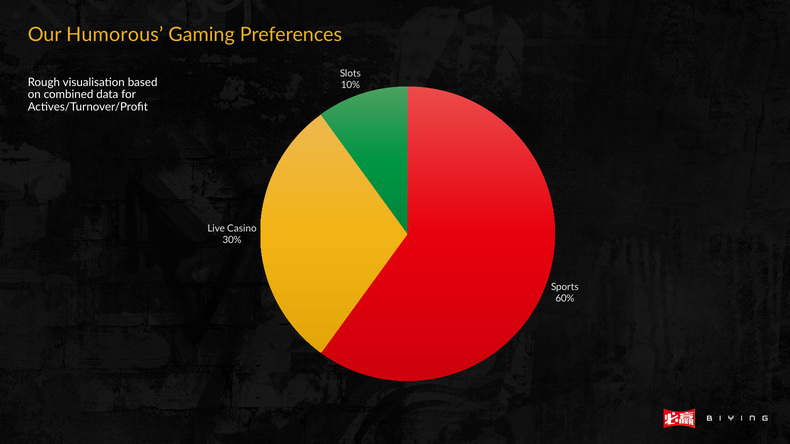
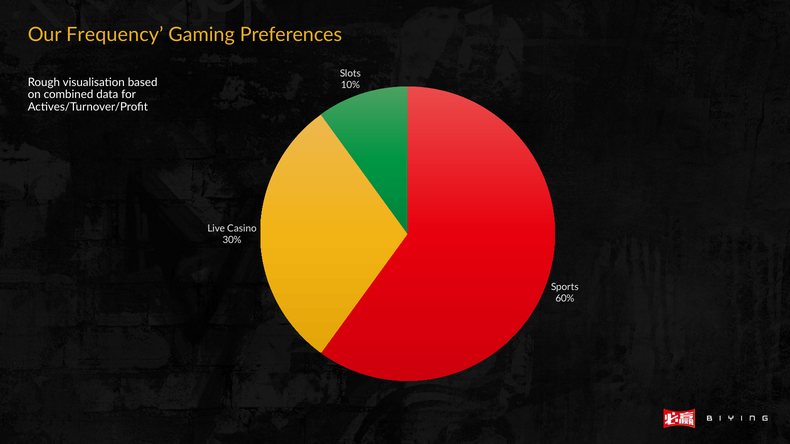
Humorous: Humorous -> Frequency
